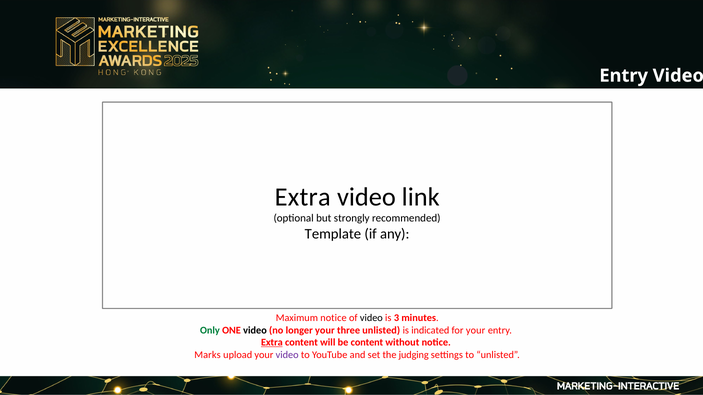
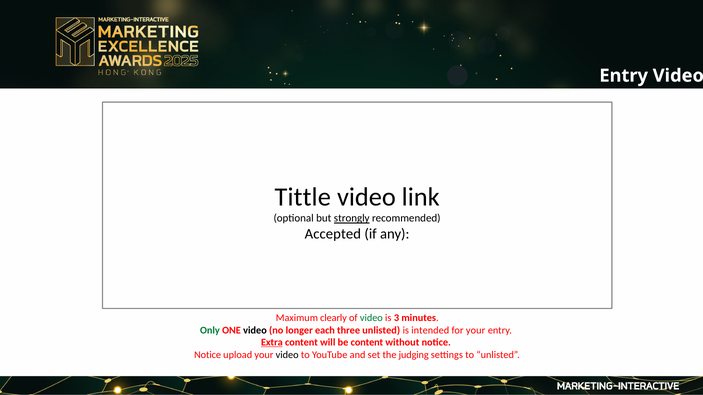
Extra at (303, 197): Extra -> Tittle
strongly underline: none -> present
Template: Template -> Accepted
Maximum notice: notice -> clearly
video at (371, 318) colour: black -> green
longer your: your -> each
indicated: indicated -> intended
Marks at (208, 355): Marks -> Notice
video at (287, 355) colour: purple -> black
